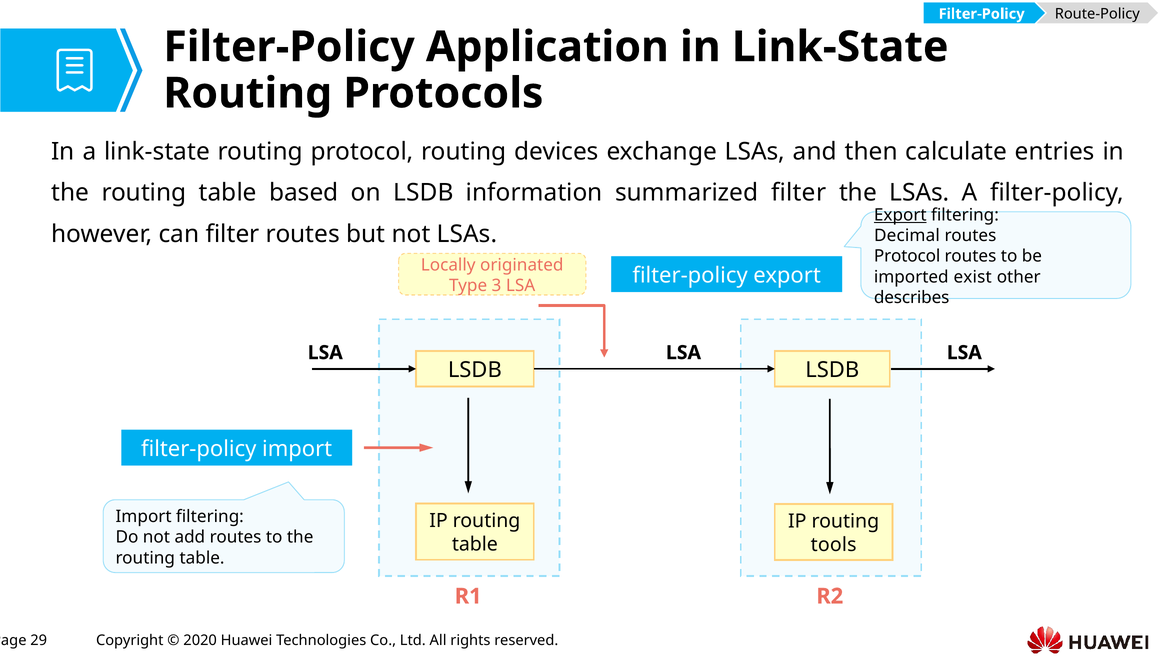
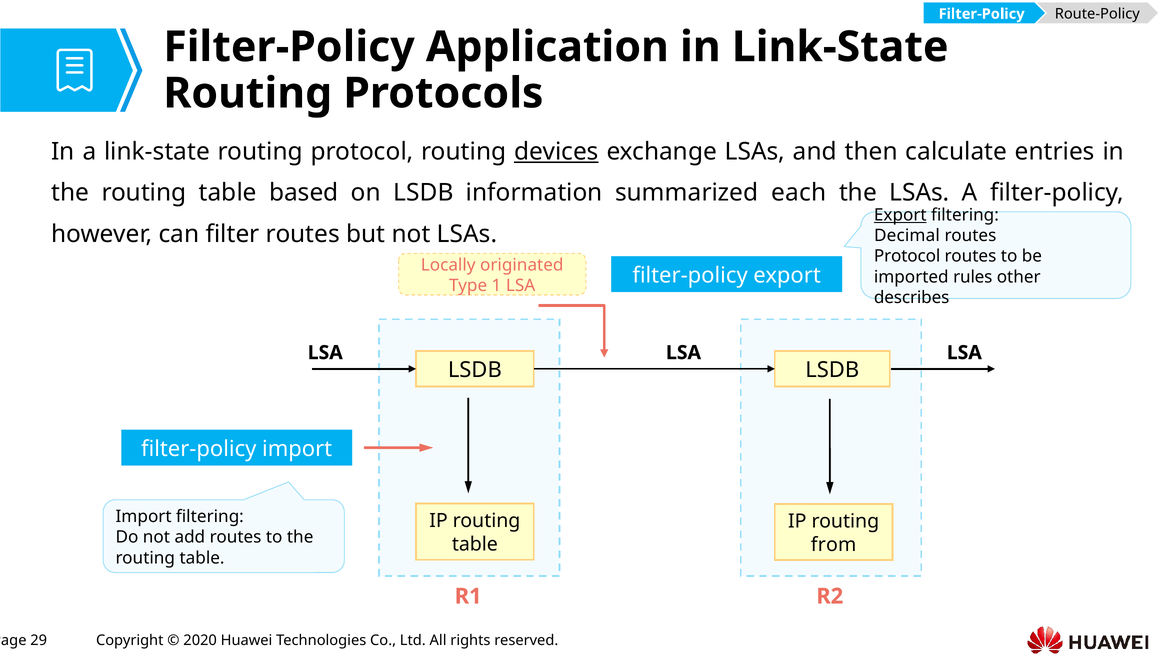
devices underline: none -> present
summarized filter: filter -> each
exist: exist -> rules
3: 3 -> 1
tools: tools -> from
